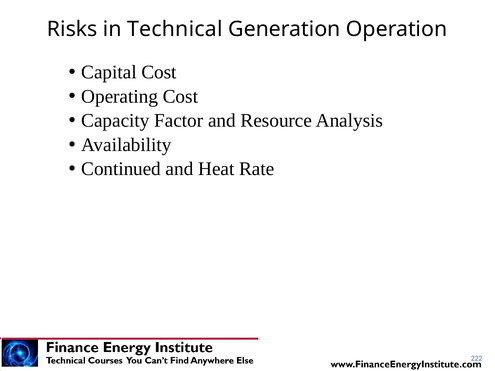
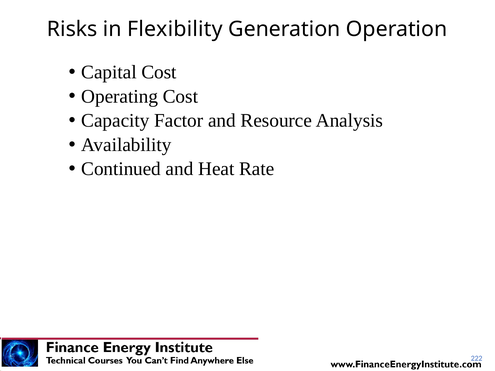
Technical: Technical -> Flexibility
